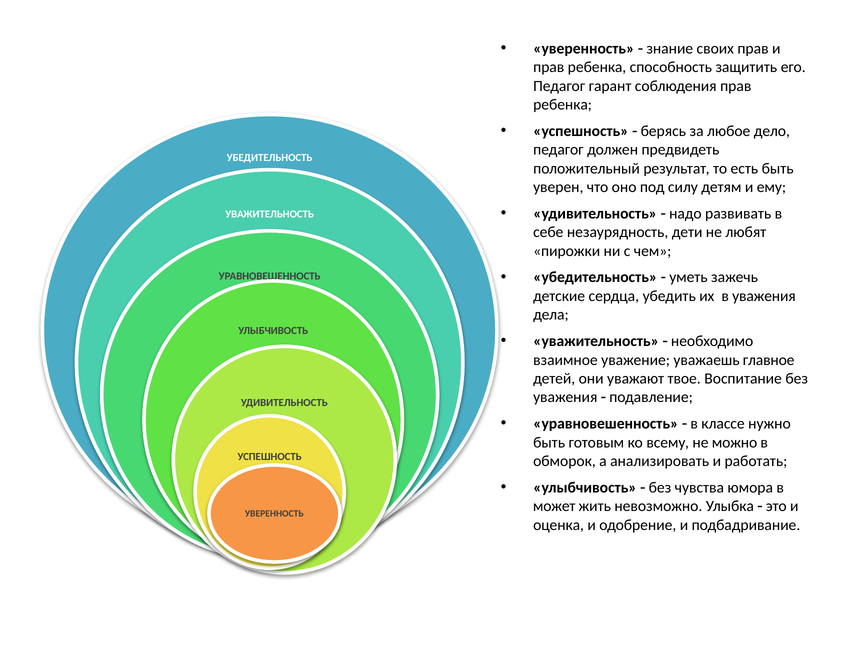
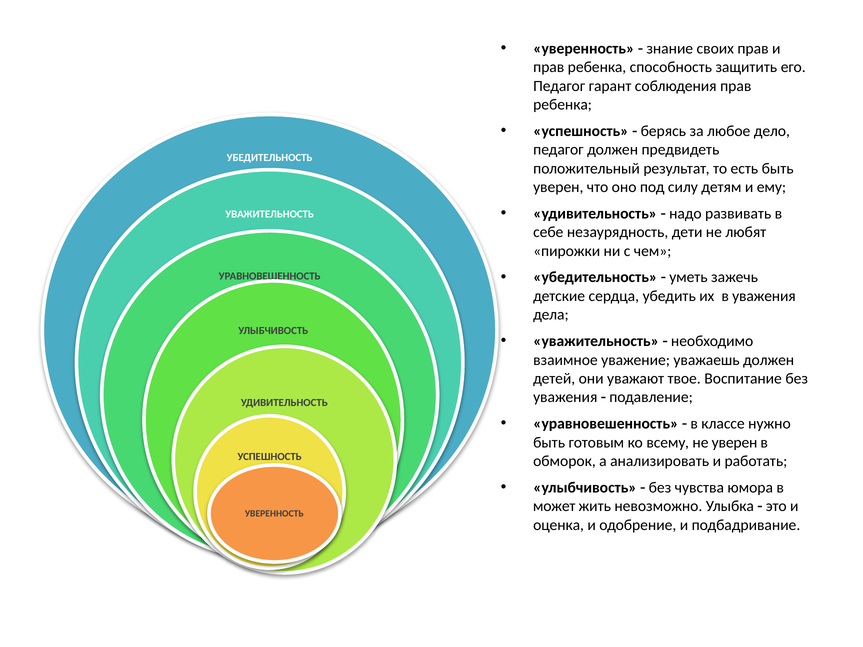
уважаешь главное: главное -> должен
не можно: можно -> уверен
